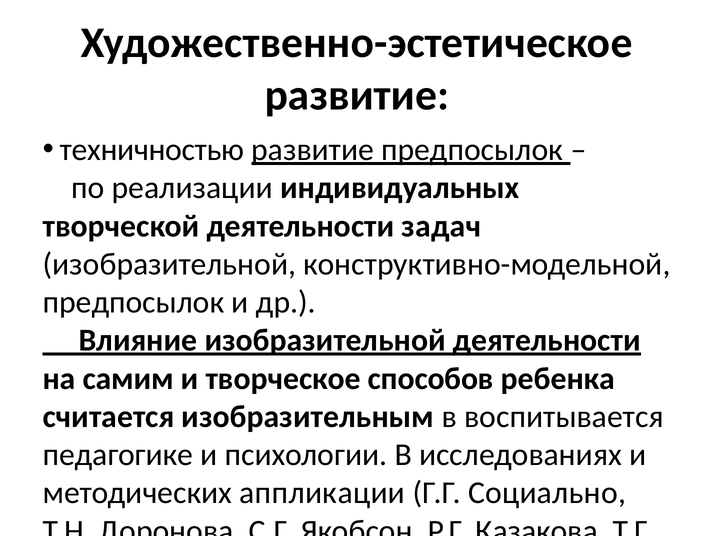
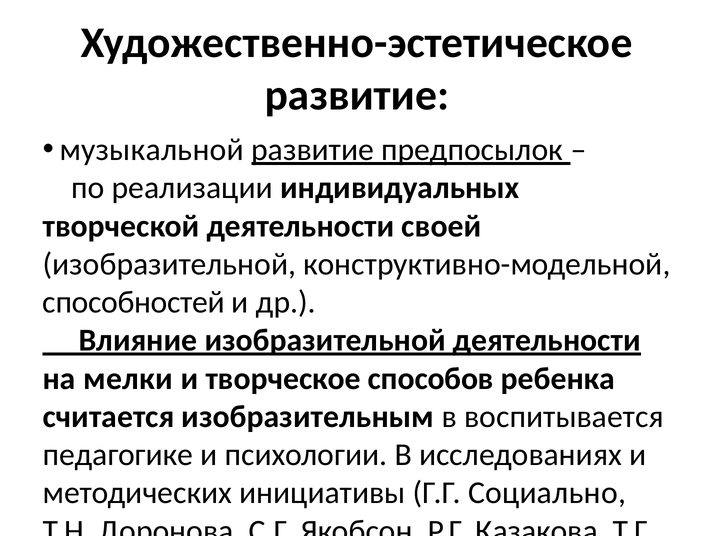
техничностью: техничностью -> музыкальной
задач: задач -> своей
предпосылок at (134, 302): предпосылок -> способностей
самим: самим -> мелки
аппликации: аппликации -> инициативы
